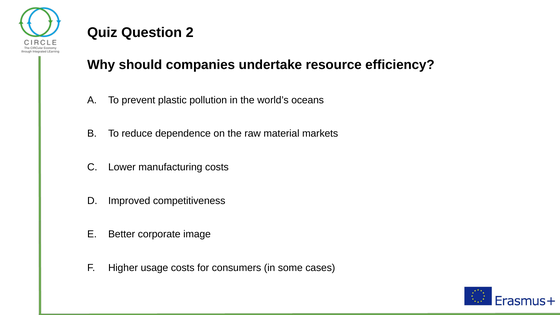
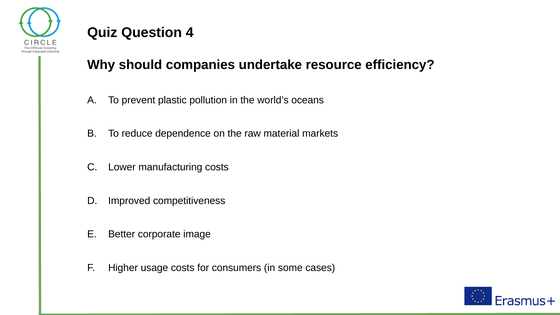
2: 2 -> 4
